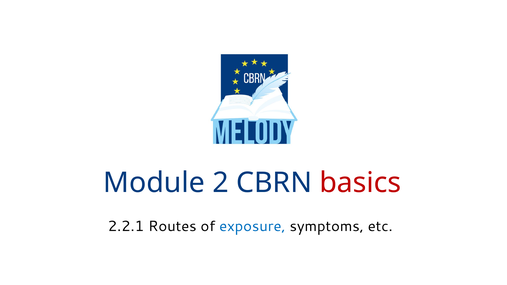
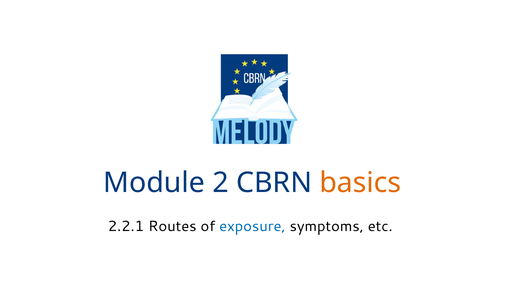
basics colour: red -> orange
